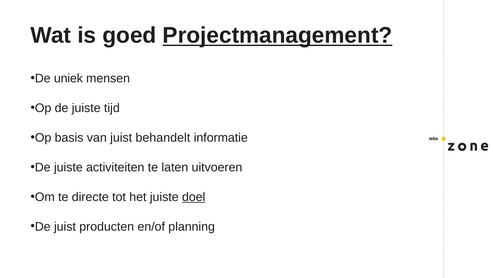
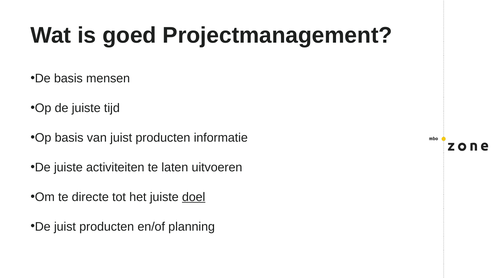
Projectmanagement underline: present -> none
De uniek: uniek -> basis
van juist behandelt: behandelt -> producten
